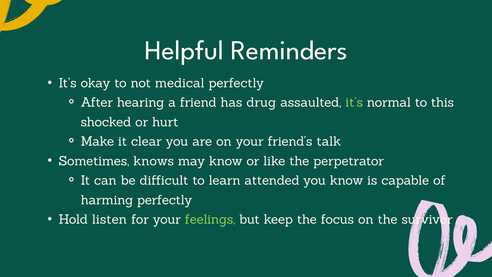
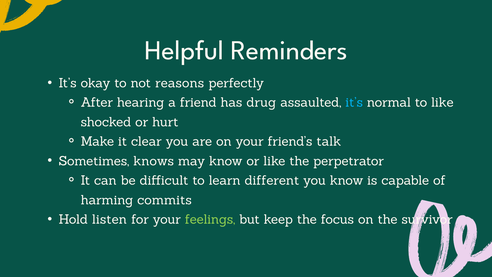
medical: medical -> reasons
it’s at (354, 102) colour: light green -> light blue
to this: this -> like
attended: attended -> different
harming perfectly: perfectly -> commits
